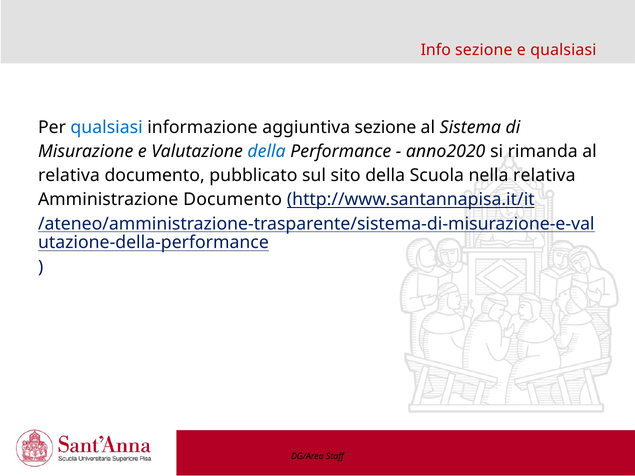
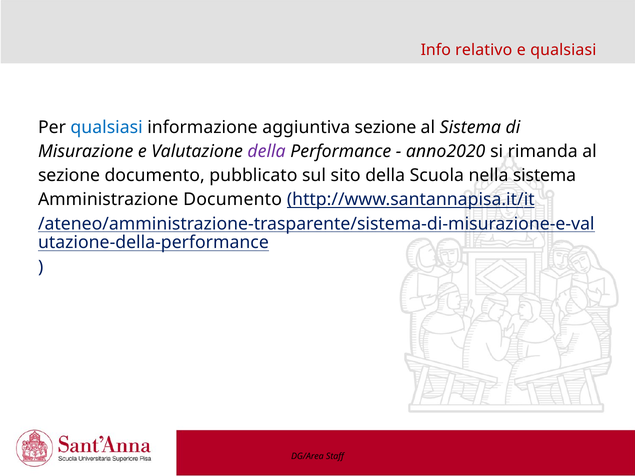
Info sezione: sezione -> relativo
della at (267, 151) colour: blue -> purple
relativa at (69, 176): relativa -> sezione
nella relativa: relativa -> sistema
